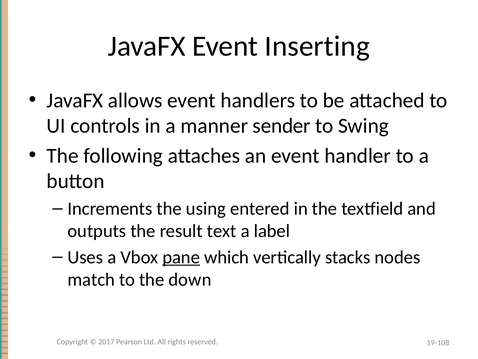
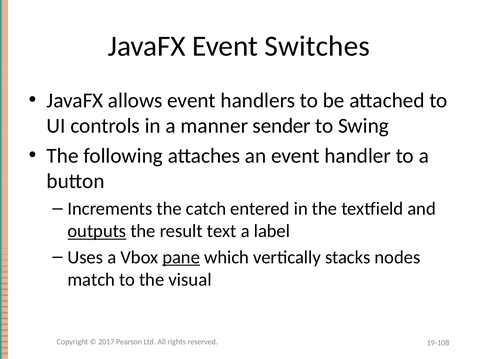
Inserting: Inserting -> Switches
using: using -> catch
outputs underline: none -> present
down: down -> visual
